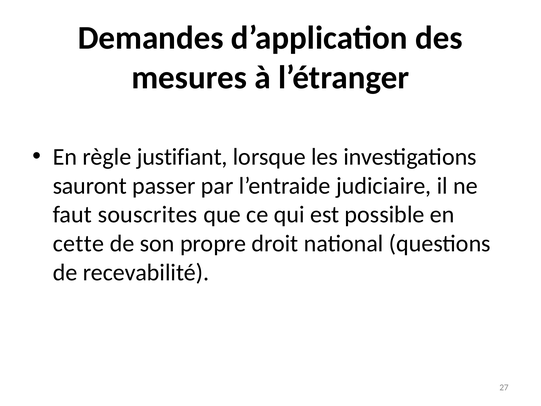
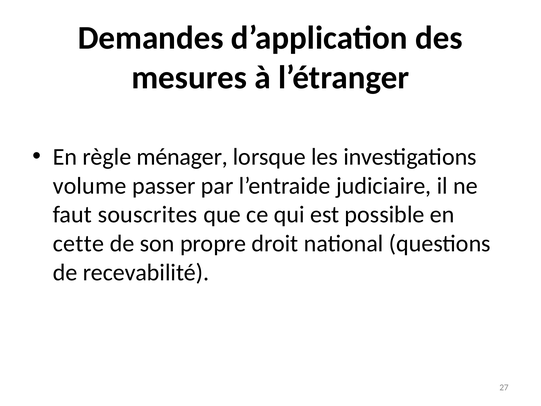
justifiant: justifiant -> ménager
sauront: sauront -> volume
